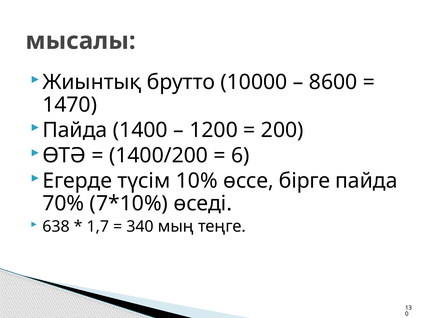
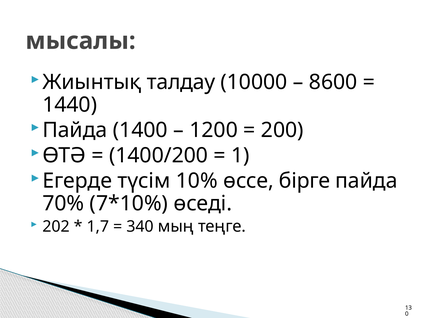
брутто: брутто -> талдау
1470: 1470 -> 1440
6: 6 -> 1
638: 638 -> 202
